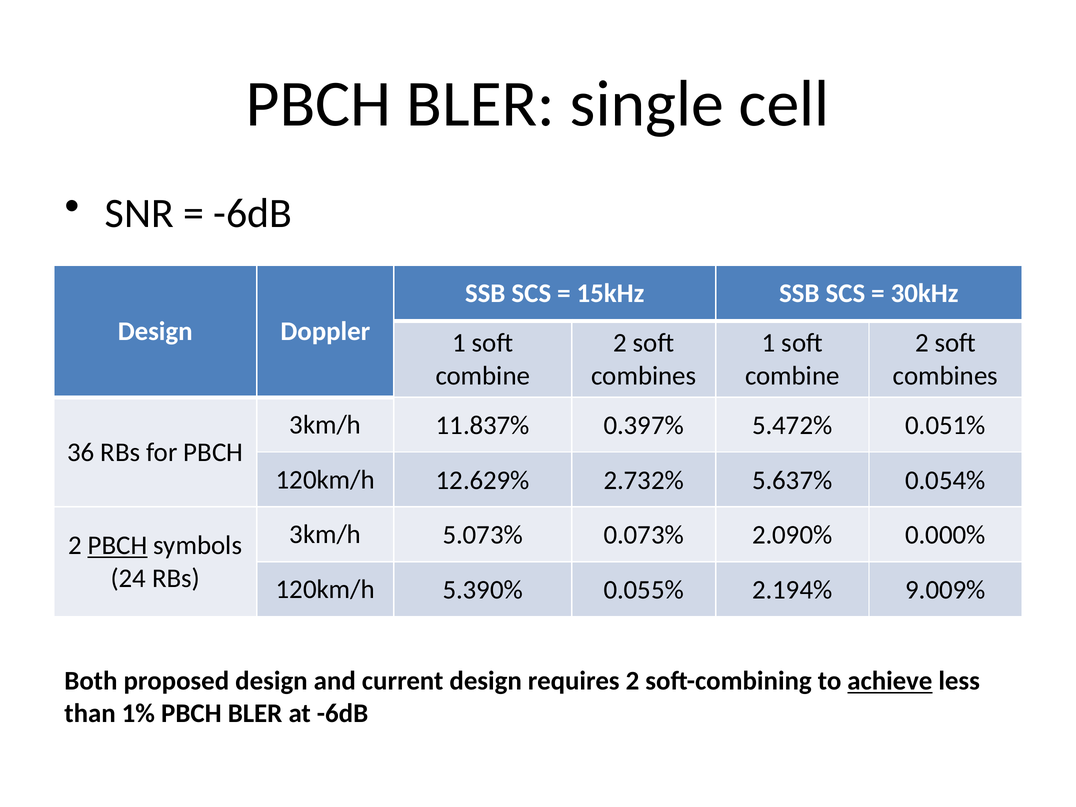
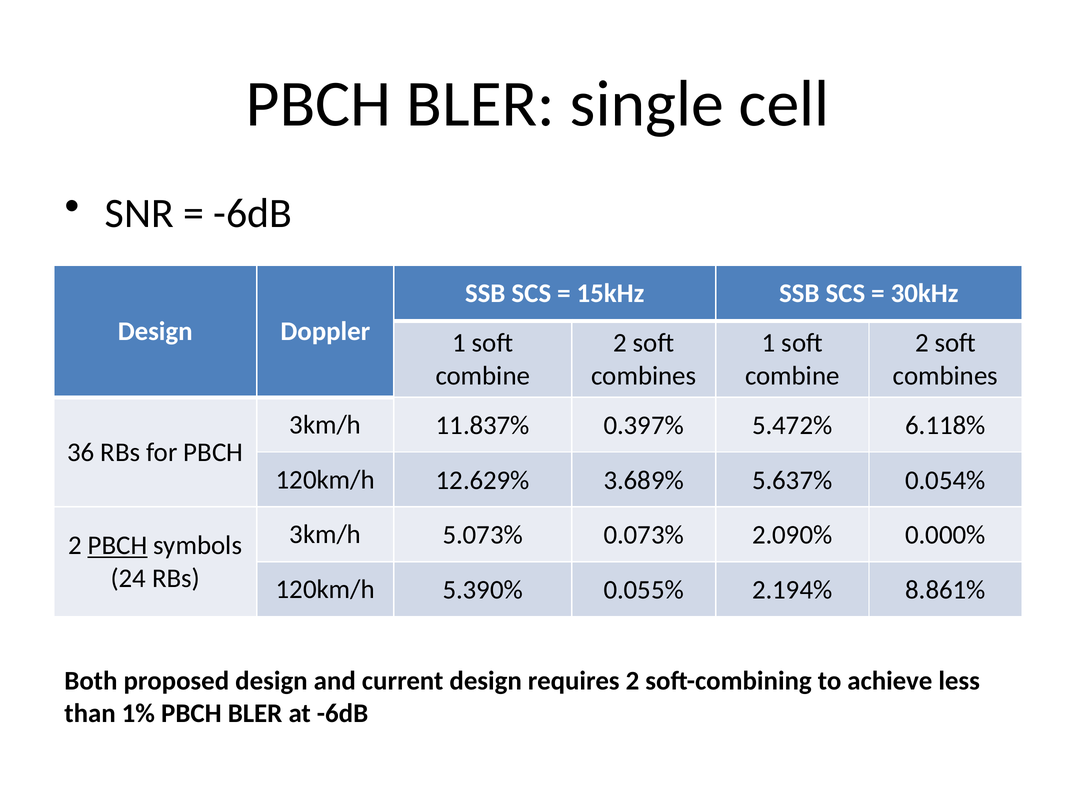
0.051%: 0.051% -> 6.118%
2.732%: 2.732% -> 3.689%
9.009%: 9.009% -> 8.861%
achieve underline: present -> none
